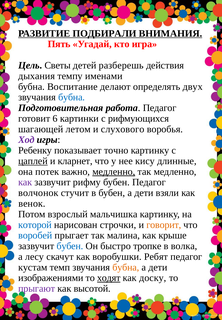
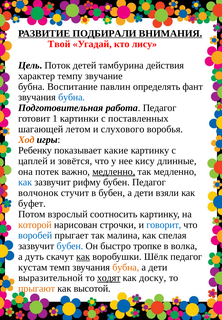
Пять: Пять -> Твой
игра: игра -> лису
Светы: Светы -> Поток
разберешь: разберешь -> тамбурина
дыхания: дыхания -> характер
именами: именами -> звучание
делают: делают -> павлин
двух: двух -> фант
6: 6 -> 1
рифмующихся: рифмующихся -> поставленных
Ход colour: purple -> orange
точно: точно -> какие
цаплей underline: present -> none
кларнет: кларнет -> зовётся
как at (25, 183) colour: purple -> blue
венок: венок -> буфет
мальчишка: мальчишка -> соотносить
которой colour: blue -> orange
говорит colour: orange -> blue
крыше: крыше -> спелая
лесу: лесу -> дуть
как at (83, 257) underline: none -> present
Ребят: Ребят -> Шёлк
изображениями: изображениями -> выразительной
прыгают colour: purple -> orange
